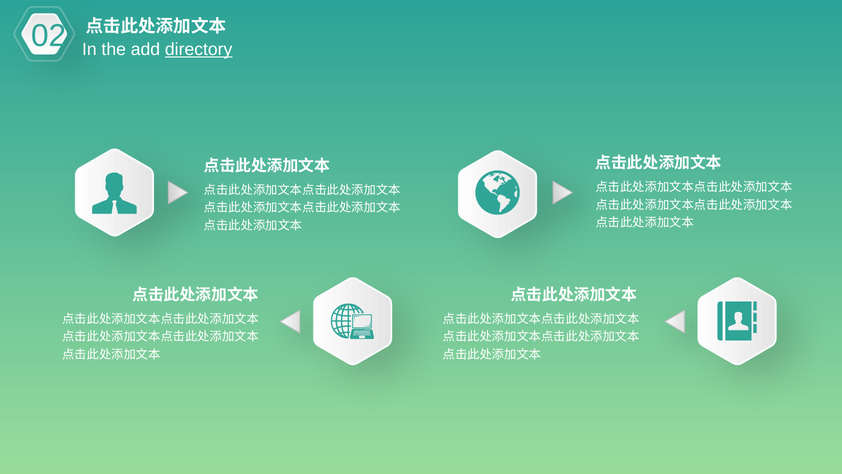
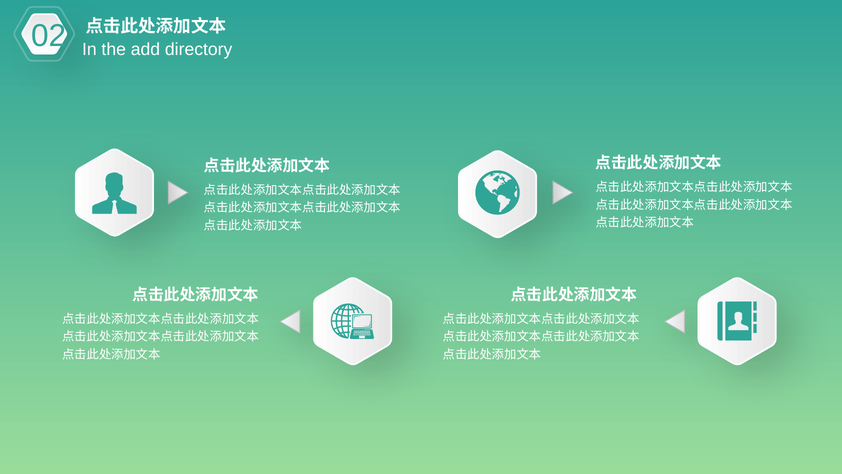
directory underline: present -> none
